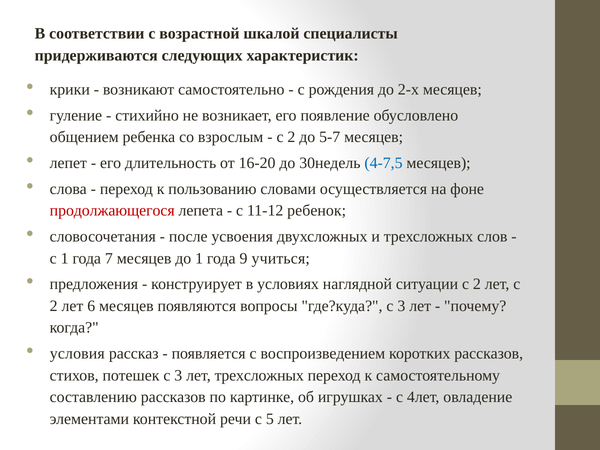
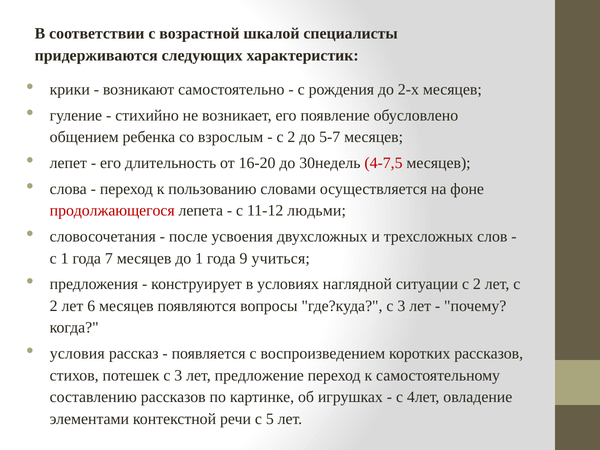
4-7,5 colour: blue -> red
ребенок: ребенок -> людьми
лет трехсложных: трехсложных -> предложение
